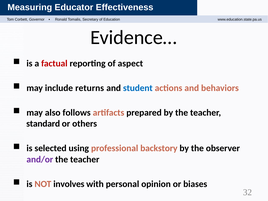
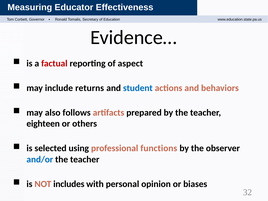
standard: standard -> eighteen
backstory: backstory -> functions
and/or colour: purple -> blue
involves: involves -> includes
